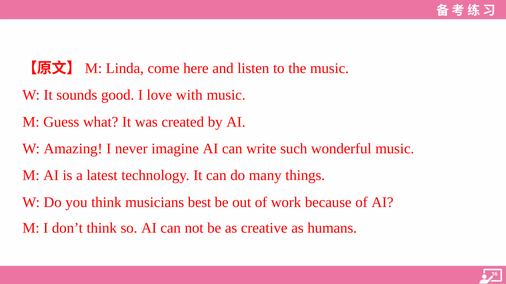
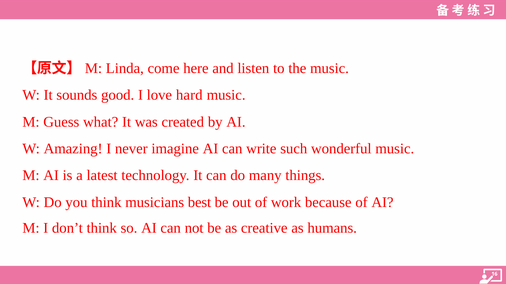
with: with -> hard
